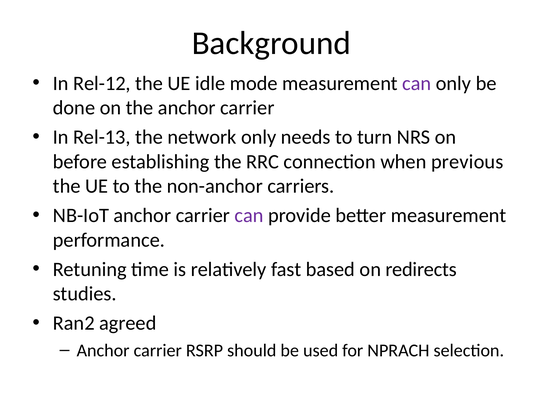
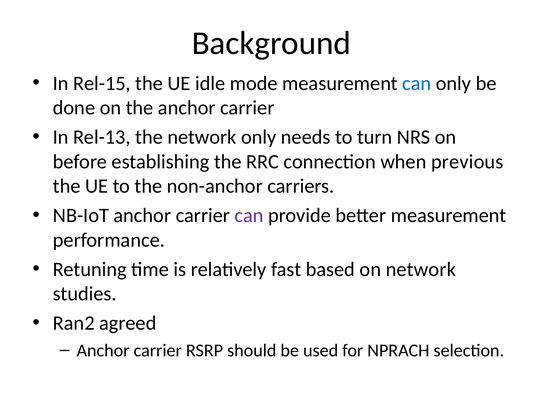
Rel-12: Rel-12 -> Rel-15
can at (417, 83) colour: purple -> blue
on redirects: redirects -> network
